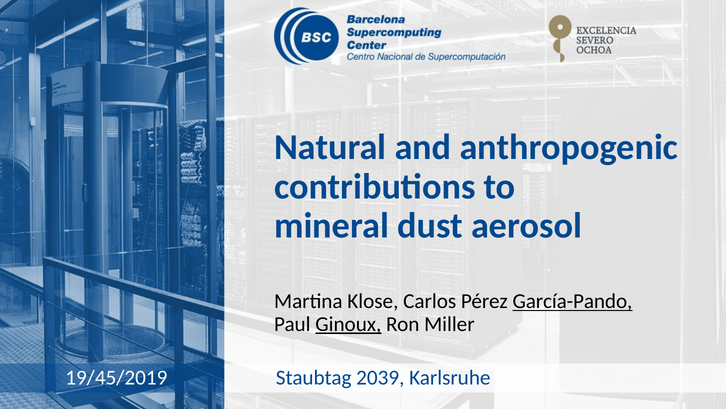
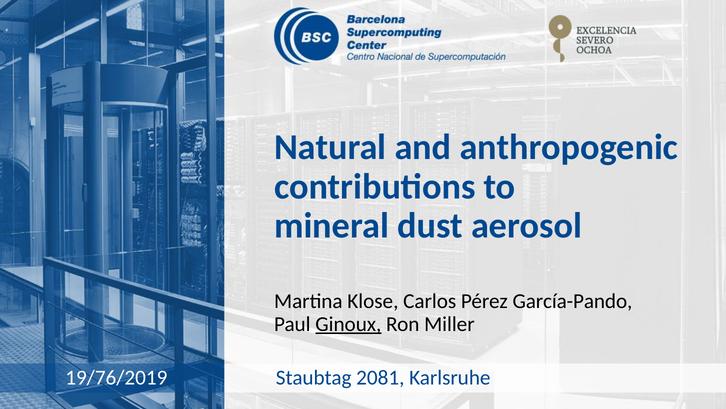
García-Pando underline: present -> none
19/45/2019: 19/45/2019 -> 19/76/2019
2039: 2039 -> 2081
